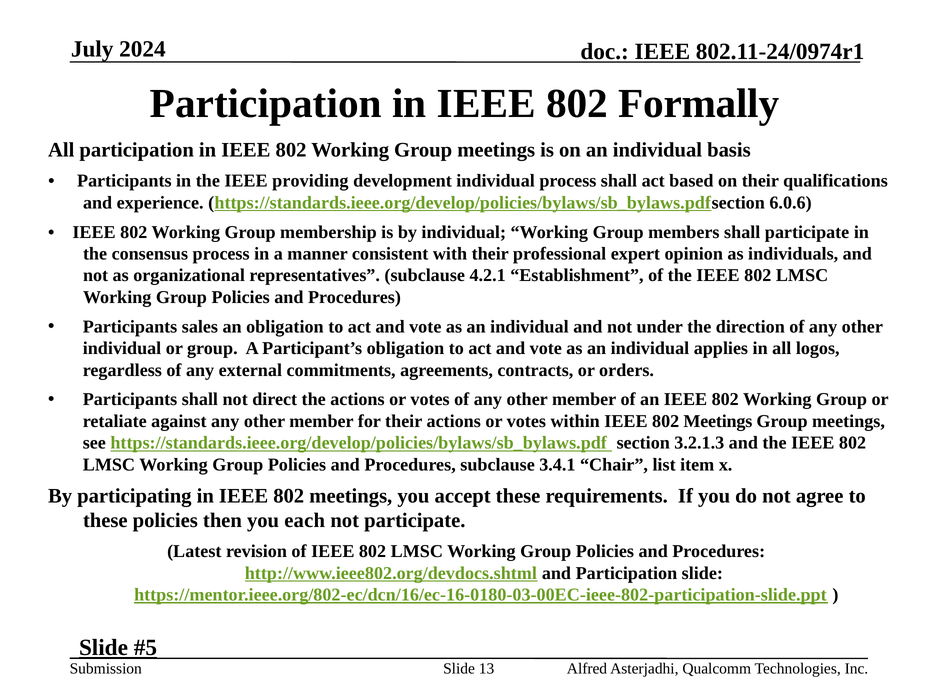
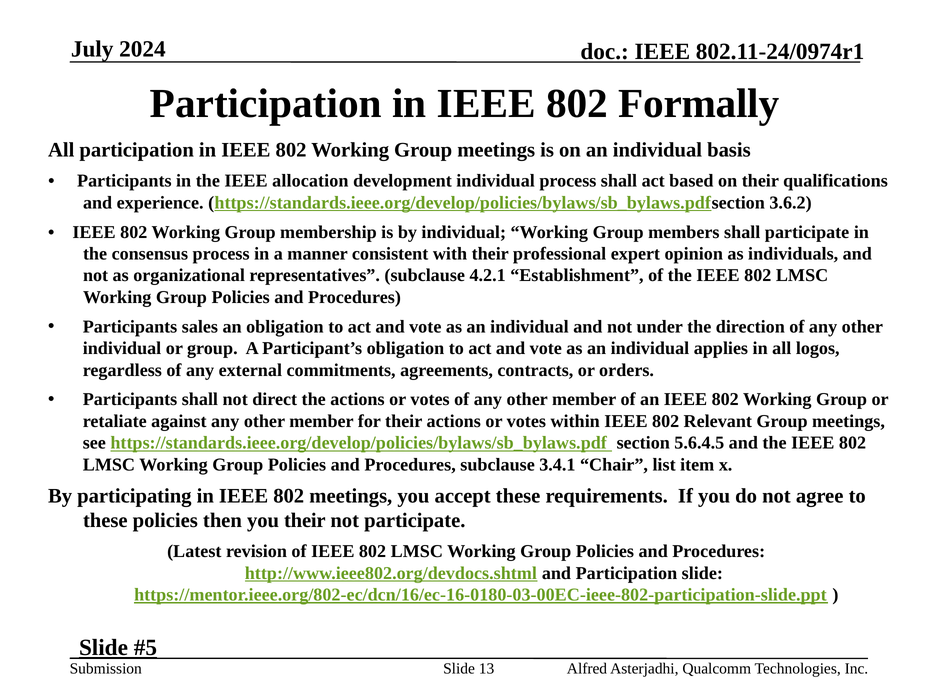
providing: providing -> allocation
6.0.6: 6.0.6 -> 3.6.2
within IEEE 802 Meetings: Meetings -> Relevant
3.2.1.3: 3.2.1.3 -> 5.6.4.5
you each: each -> their
